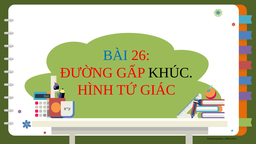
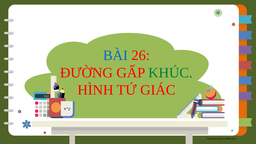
KHÚC colour: black -> green
